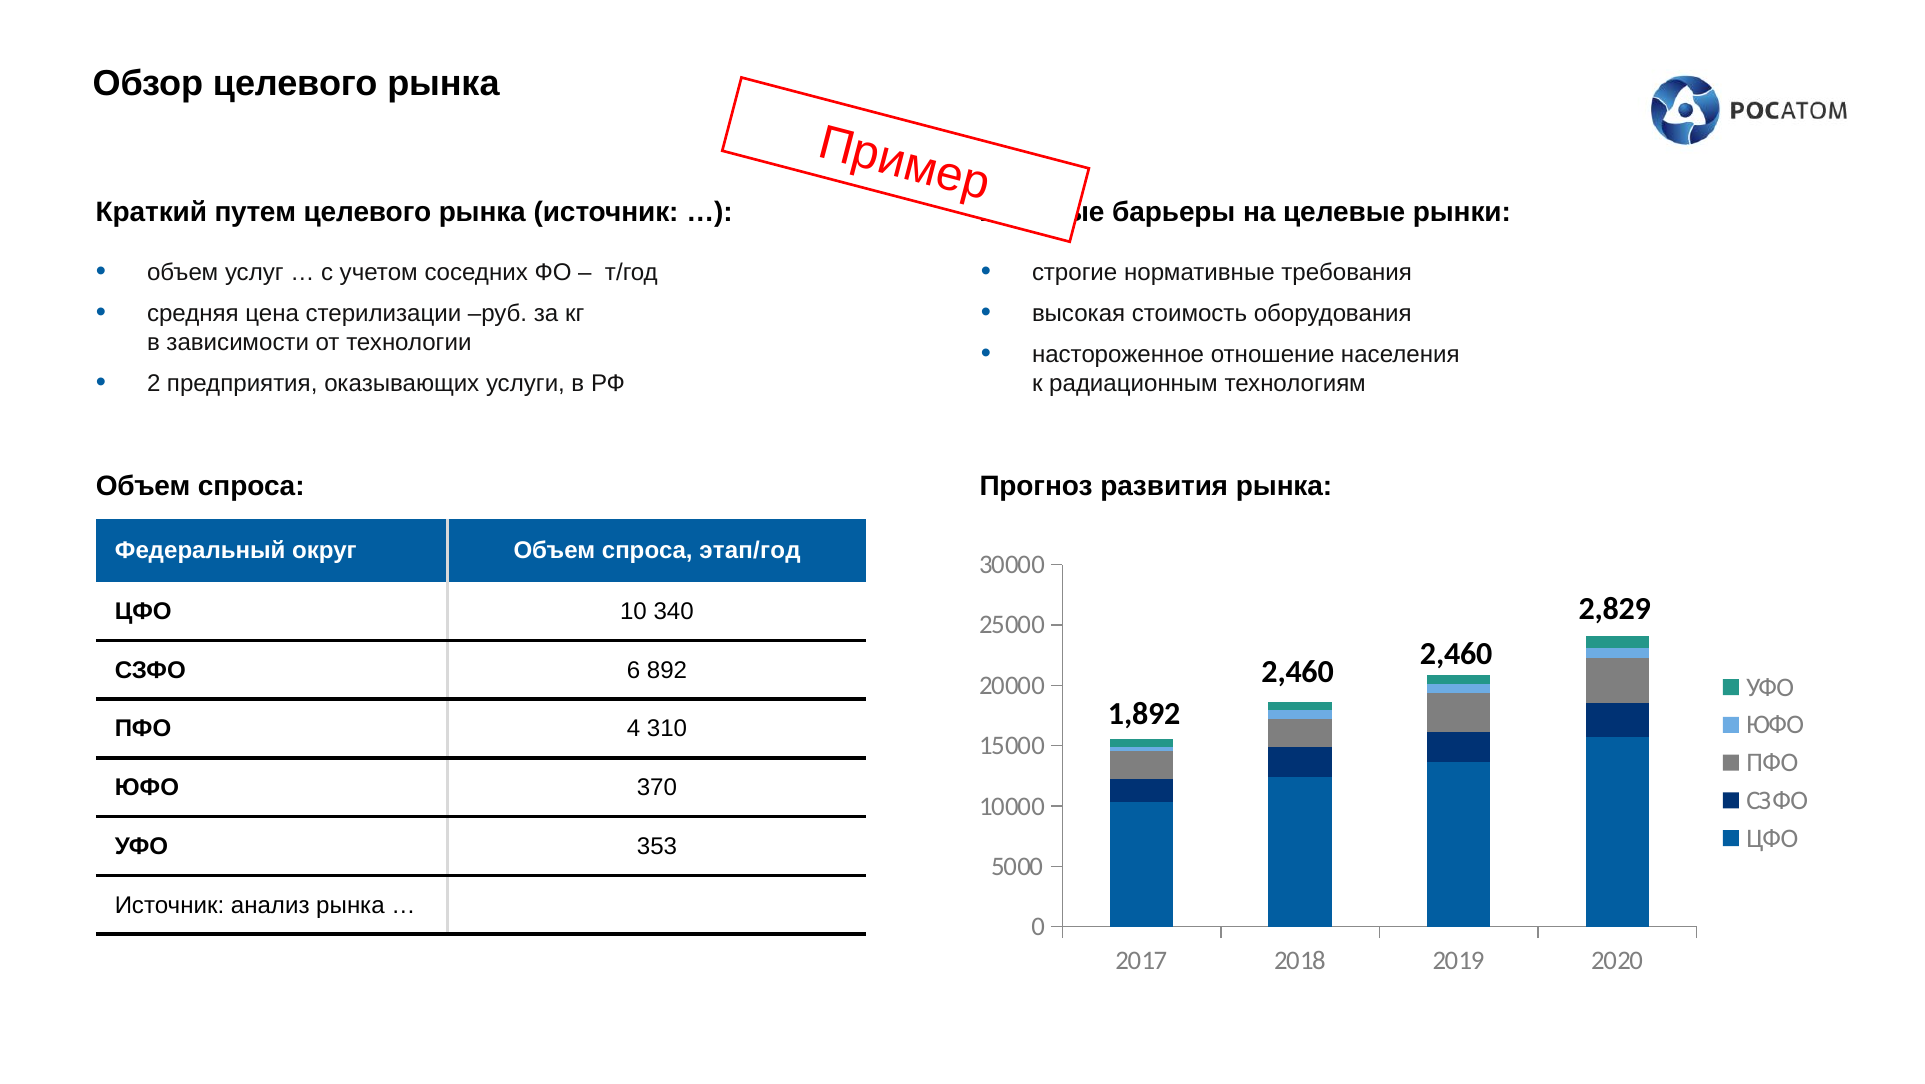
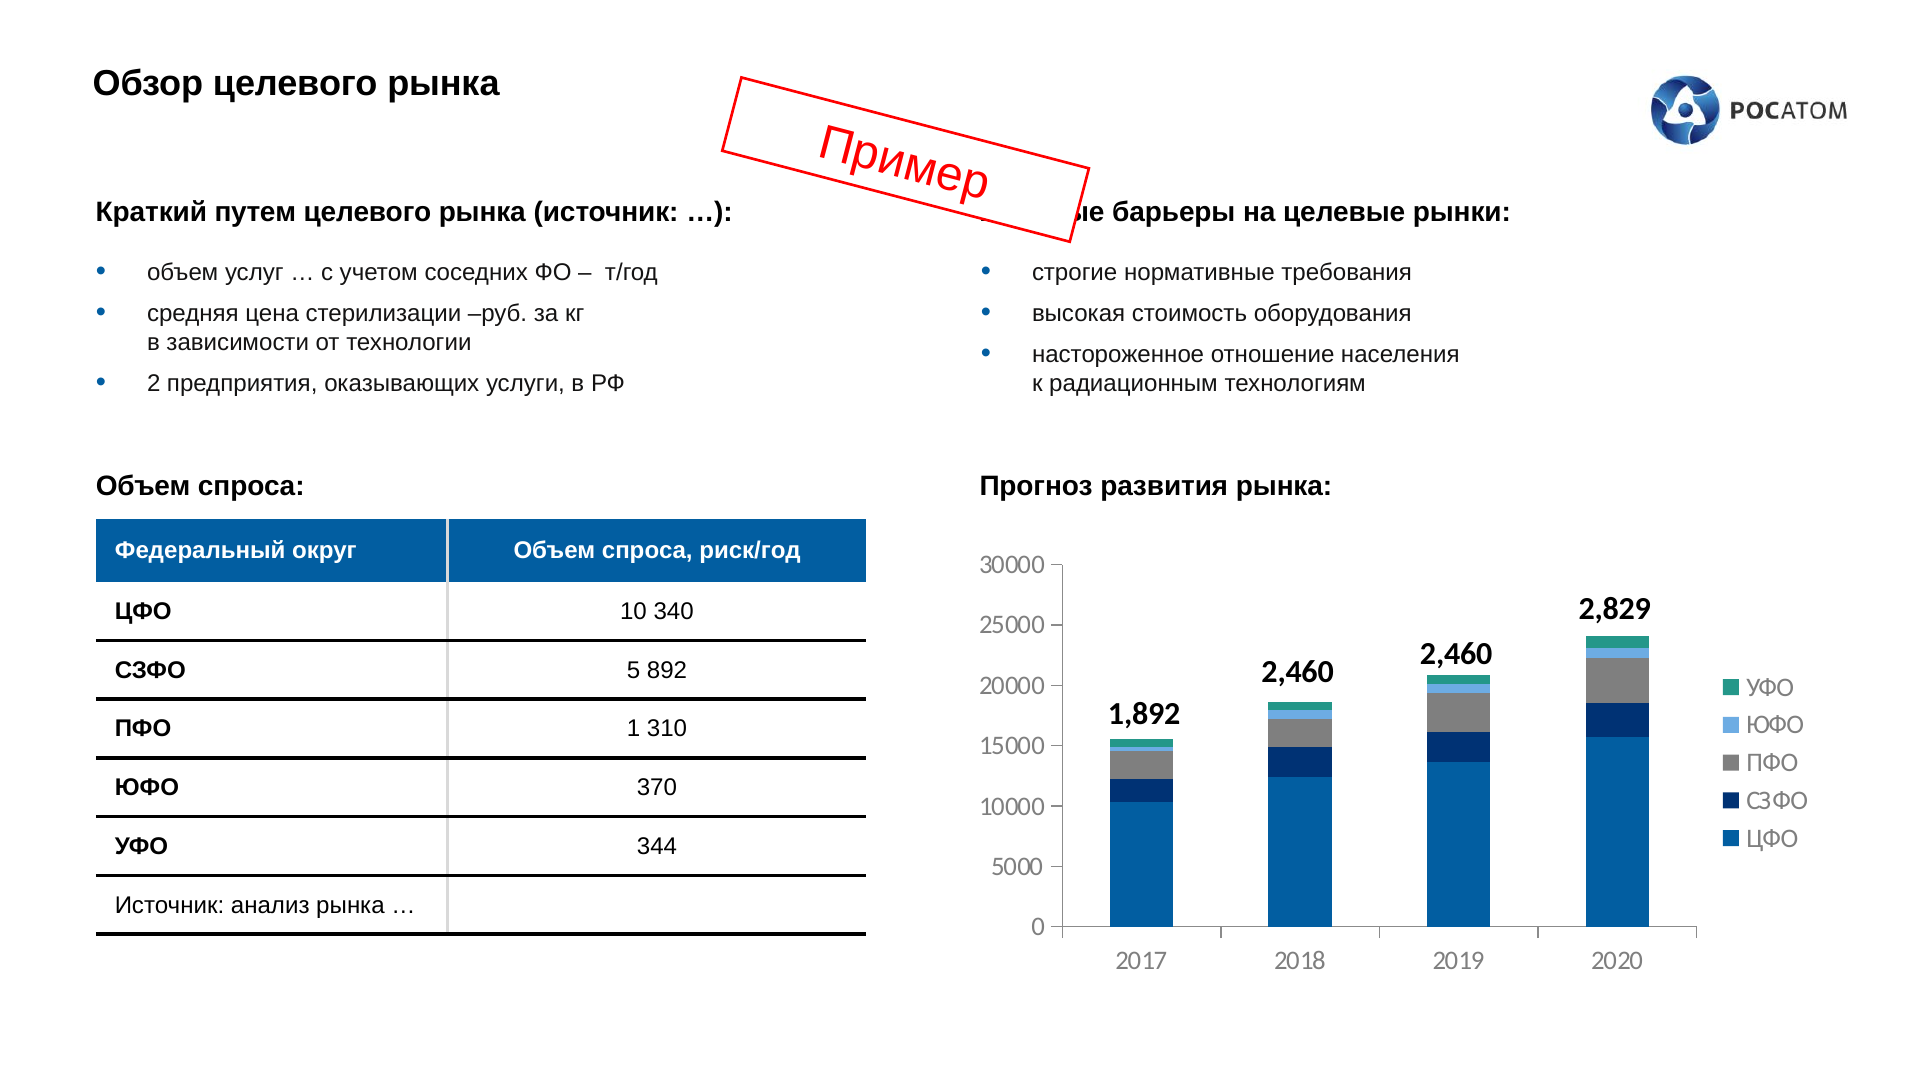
этап/год: этап/год -> риск/год
6: 6 -> 5
4: 4 -> 1
353: 353 -> 344
